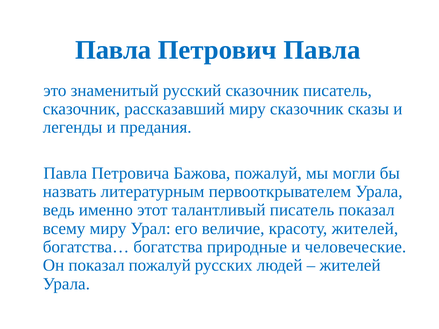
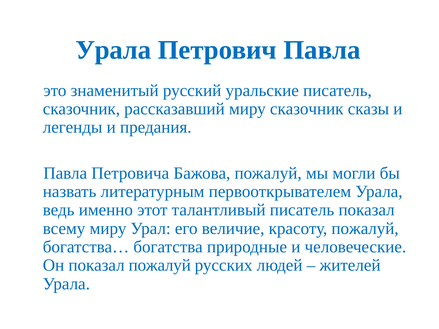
Павла at (113, 50): Павла -> Урала
русский сказочник: сказочник -> уральские
красоту жителей: жителей -> пожалуй
